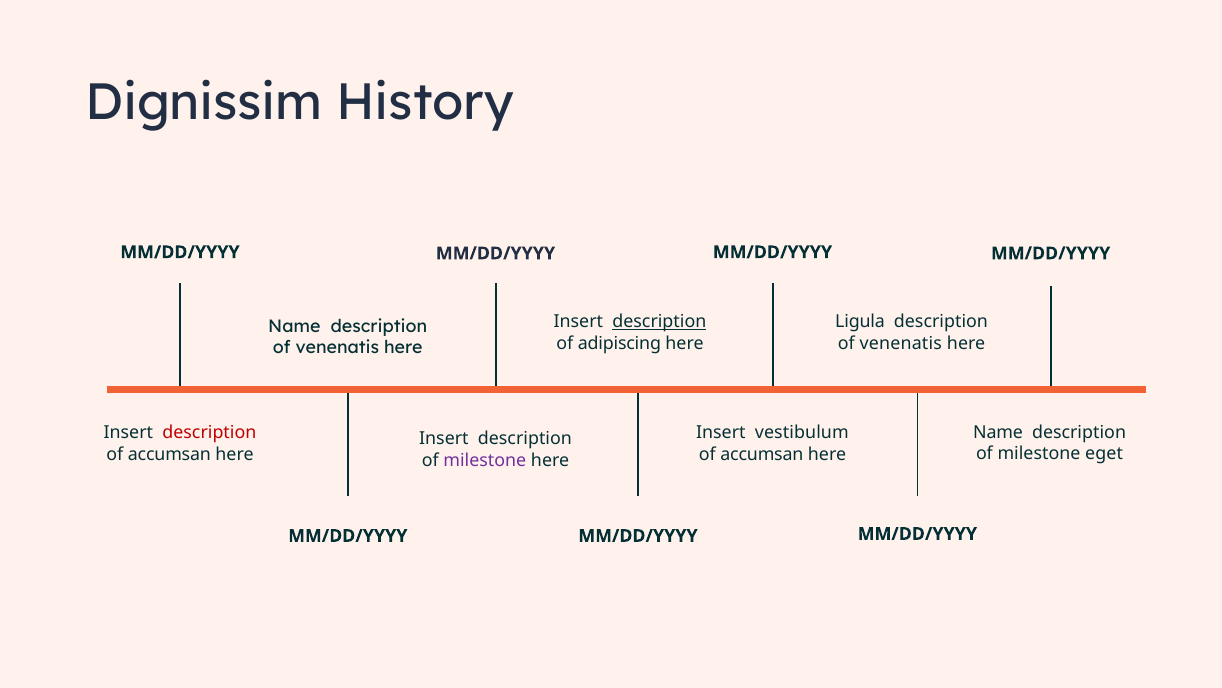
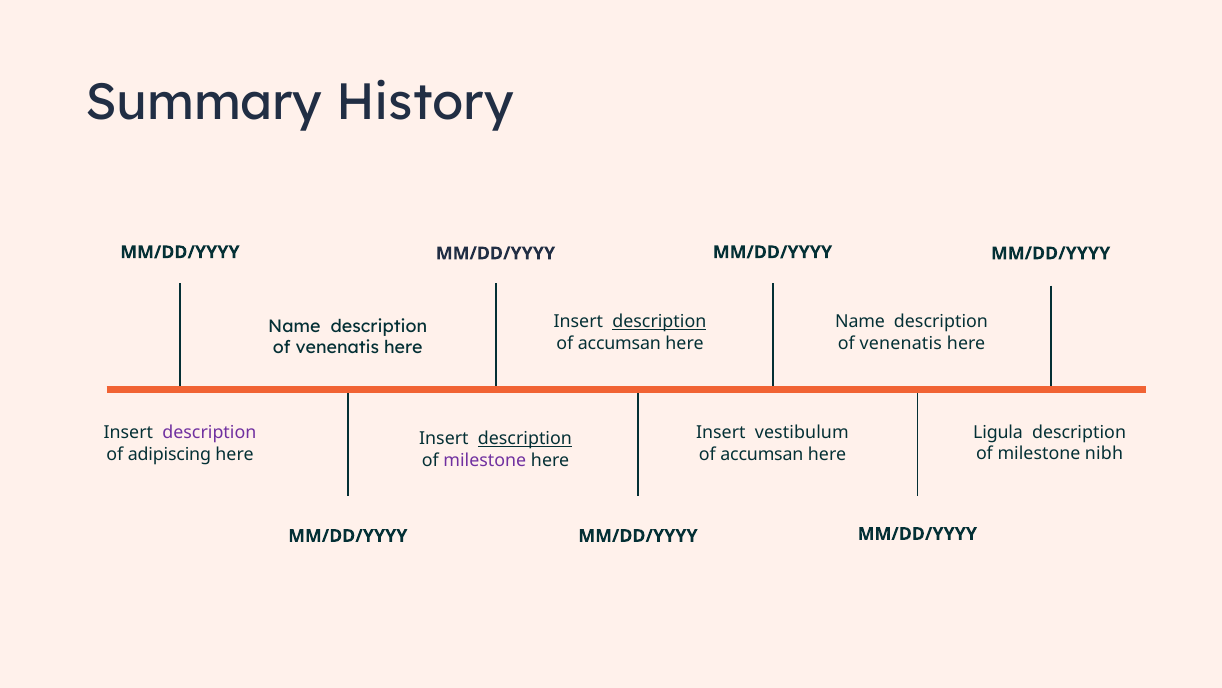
Dignissim: Dignissim -> Summary
Ligula at (860, 322): Ligula -> Name
adipiscing at (619, 343): adipiscing -> accumsan
Name at (998, 432): Name -> Ligula
description at (209, 433) colour: red -> purple
description at (525, 438) underline: none -> present
eget: eget -> nibh
accumsan at (169, 454): accumsan -> adipiscing
